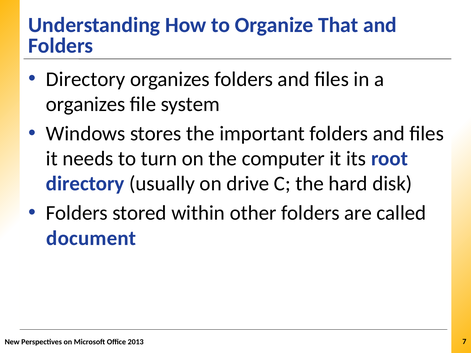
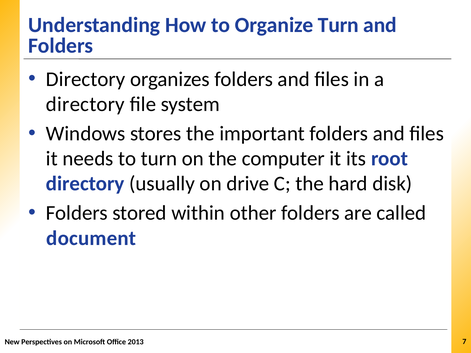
Organize That: That -> Turn
organizes at (86, 104): organizes -> directory
